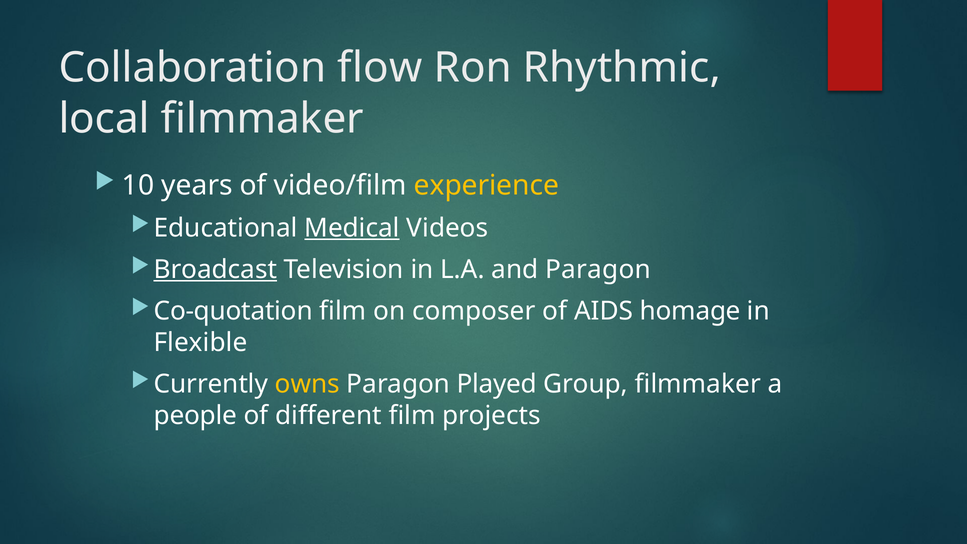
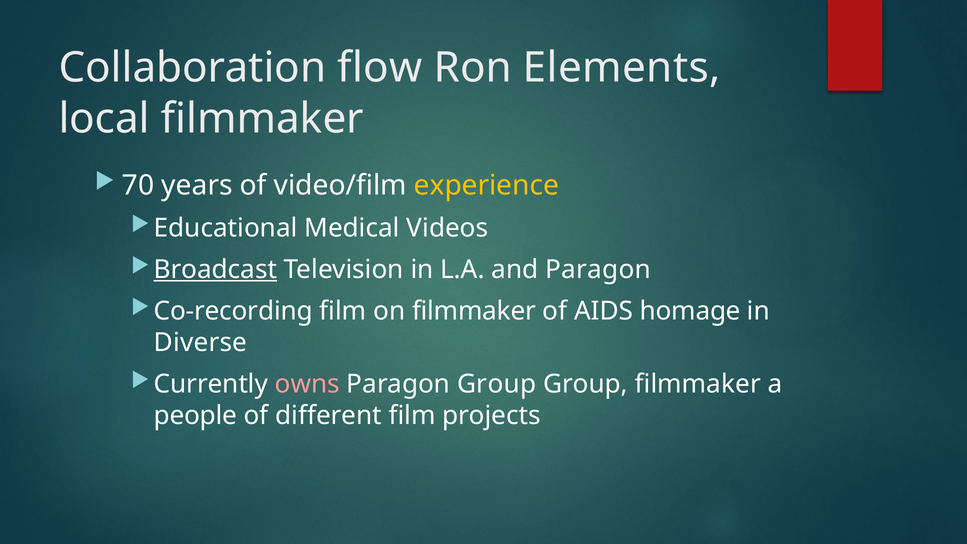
Rhythmic: Rhythmic -> Elements
10: 10 -> 70
Medical underline: present -> none
Co-quotation: Co-quotation -> Co-recording
on composer: composer -> filmmaker
Flexible: Flexible -> Diverse
owns colour: yellow -> pink
Paragon Played: Played -> Group
